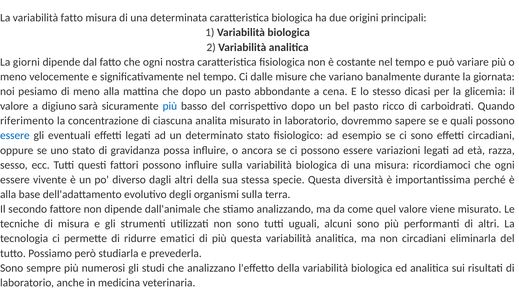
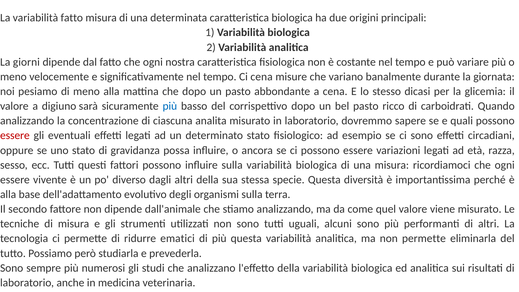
Ci dalle: dalle -> cena
riferimento at (27, 121): riferimento -> analizzando
essere at (15, 136) colour: blue -> red
non circadiani: circadiani -> permette
